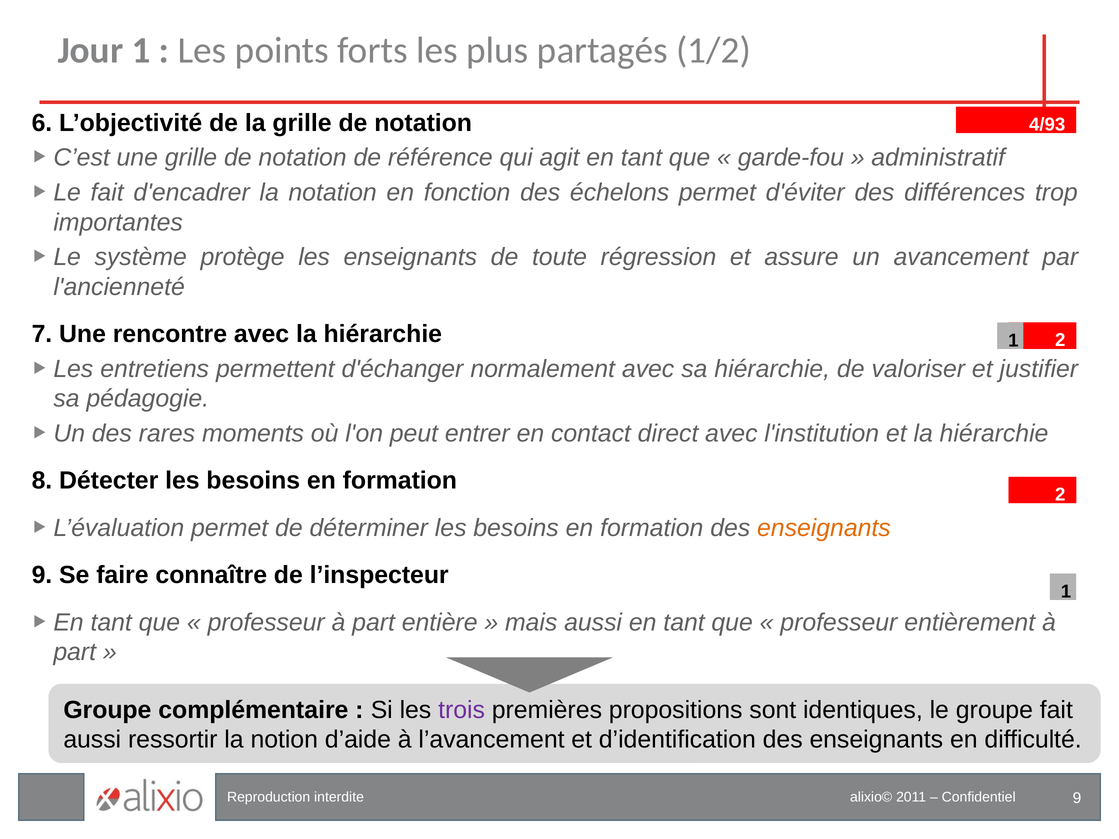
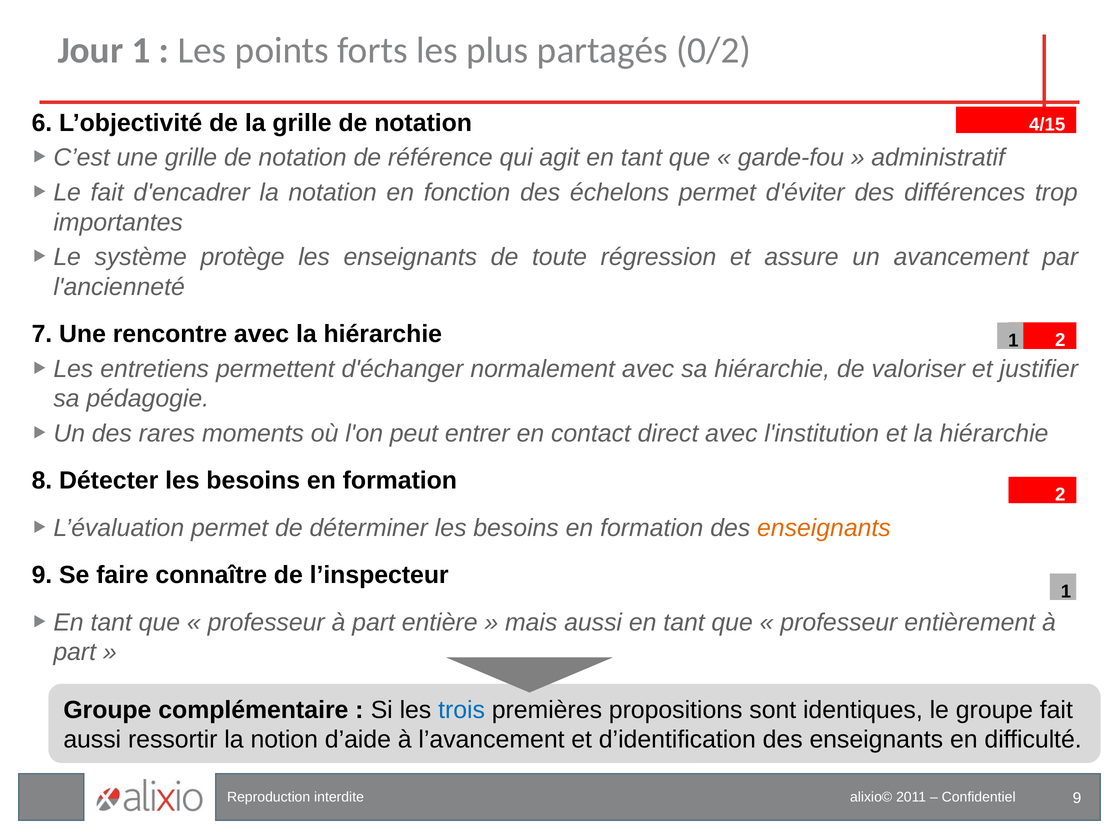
1/2: 1/2 -> 0/2
4/93: 4/93 -> 4/15
trois colour: purple -> blue
